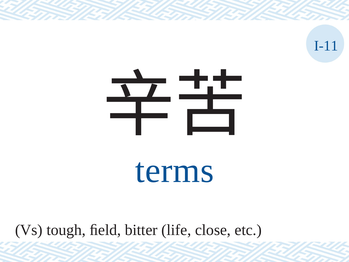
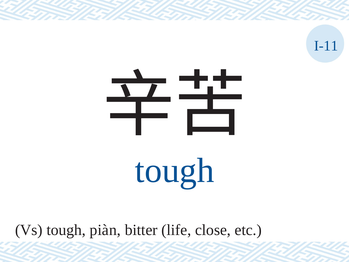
terms at (174, 170): terms -> tough
ﬁeld: ﬁeld -> piàn
